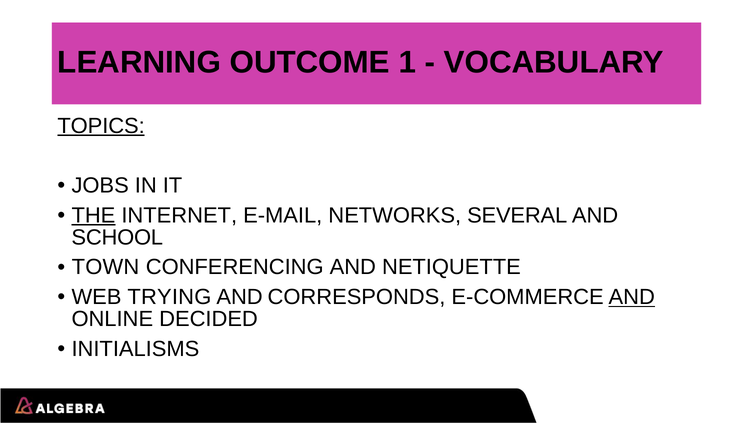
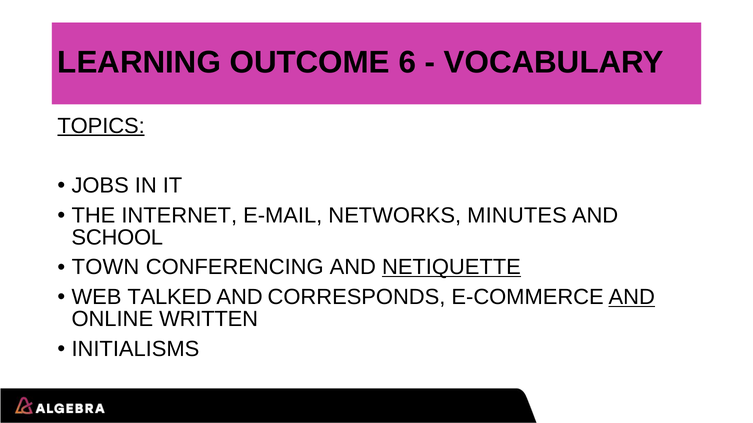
1: 1 -> 6
THE underline: present -> none
SEVERAL: SEVERAL -> MINUTES
NETIQUETTE underline: none -> present
TRYING: TRYING -> TALKED
DECIDED: DECIDED -> WRITTEN
